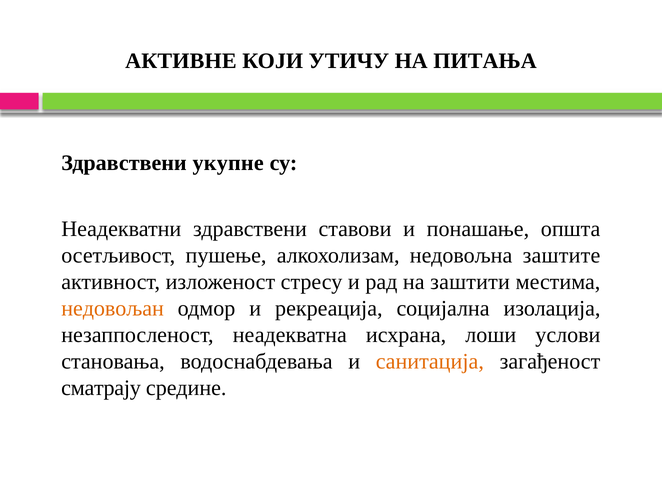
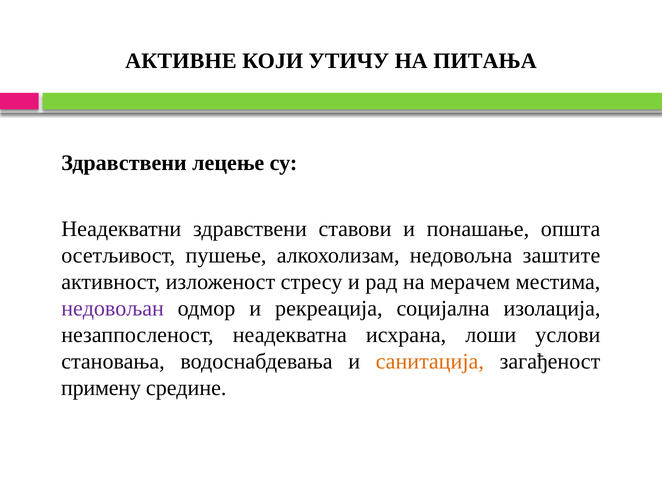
укупне: укупне -> лецење
заштити: заштити -> мерачем
недовољан colour: orange -> purple
сматрају: сматрају -> примену
